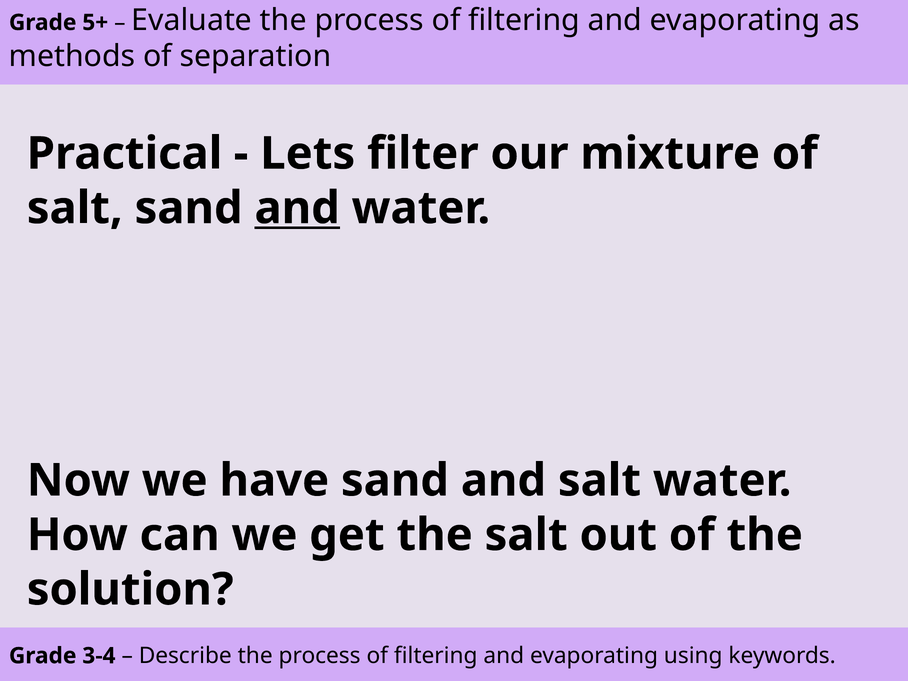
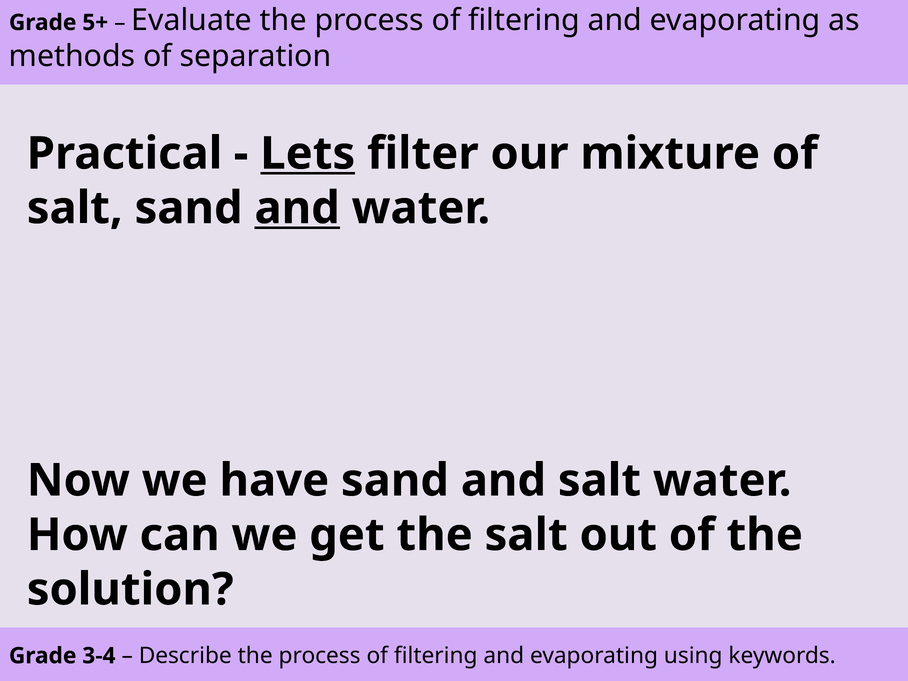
Lets underline: none -> present
